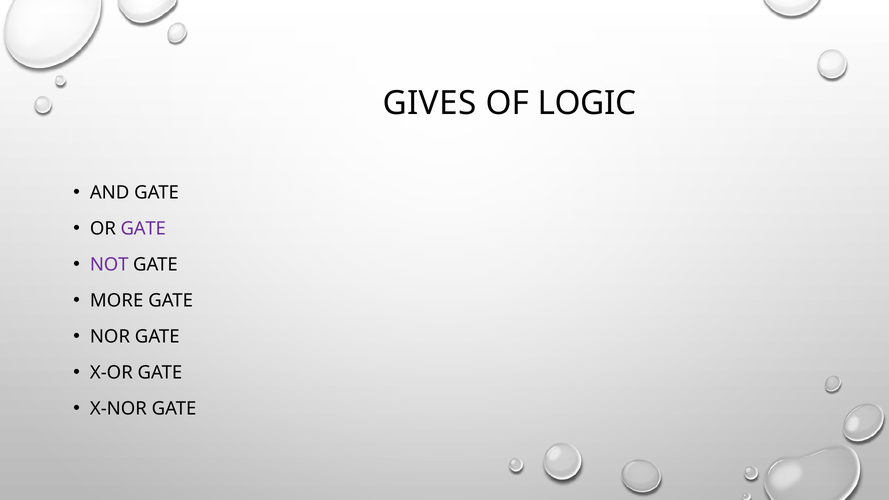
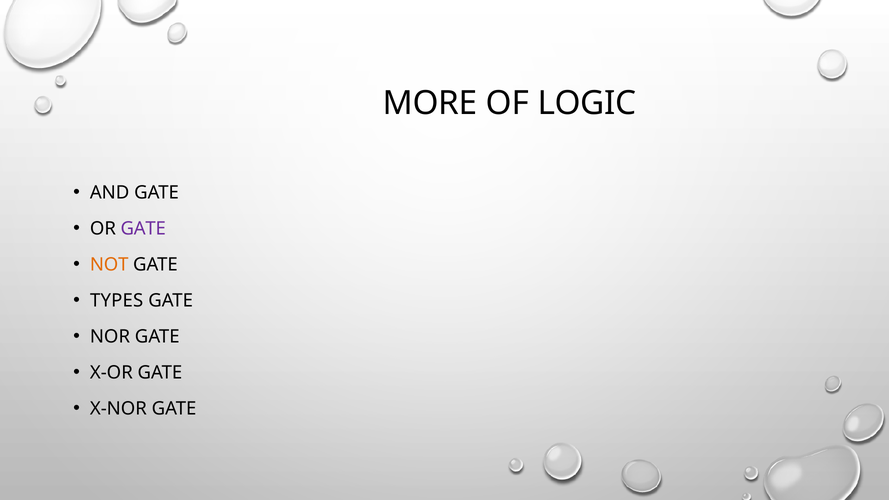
GIVES: GIVES -> MORE
NOT colour: purple -> orange
MORE: MORE -> TYPES
